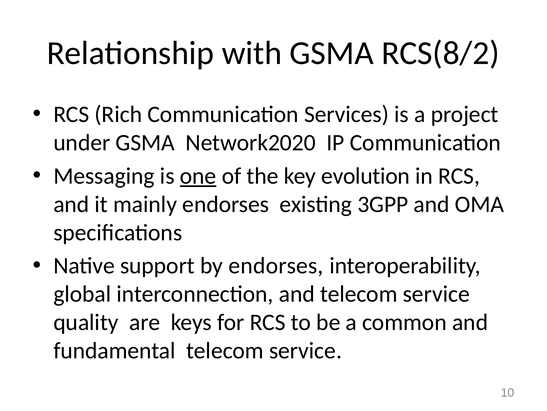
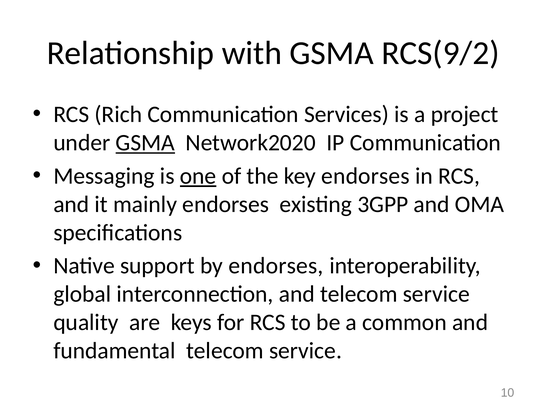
RCS(8/2: RCS(8/2 -> RCS(9/2
GSMA at (145, 143) underline: none -> present
key evolution: evolution -> endorses
